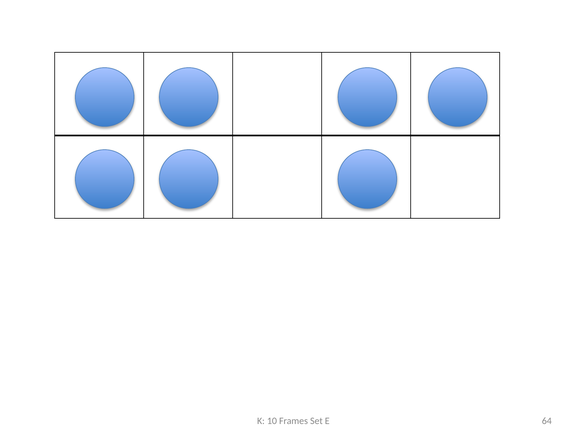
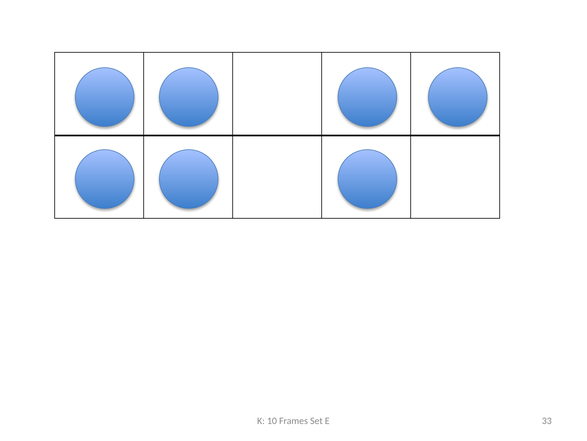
64: 64 -> 33
